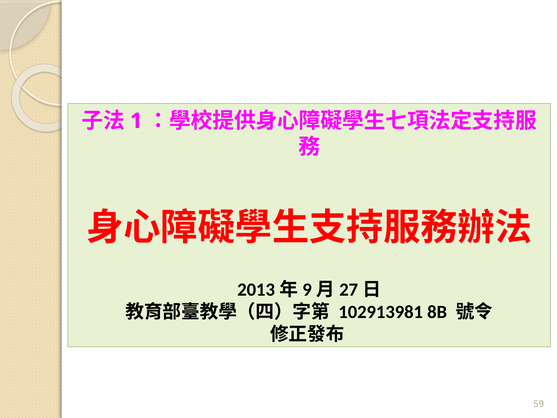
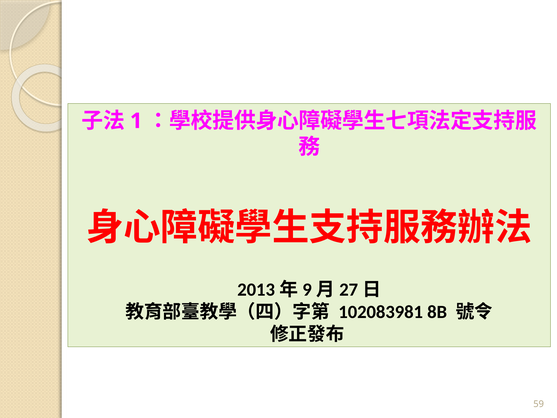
102913981: 102913981 -> 102083981
